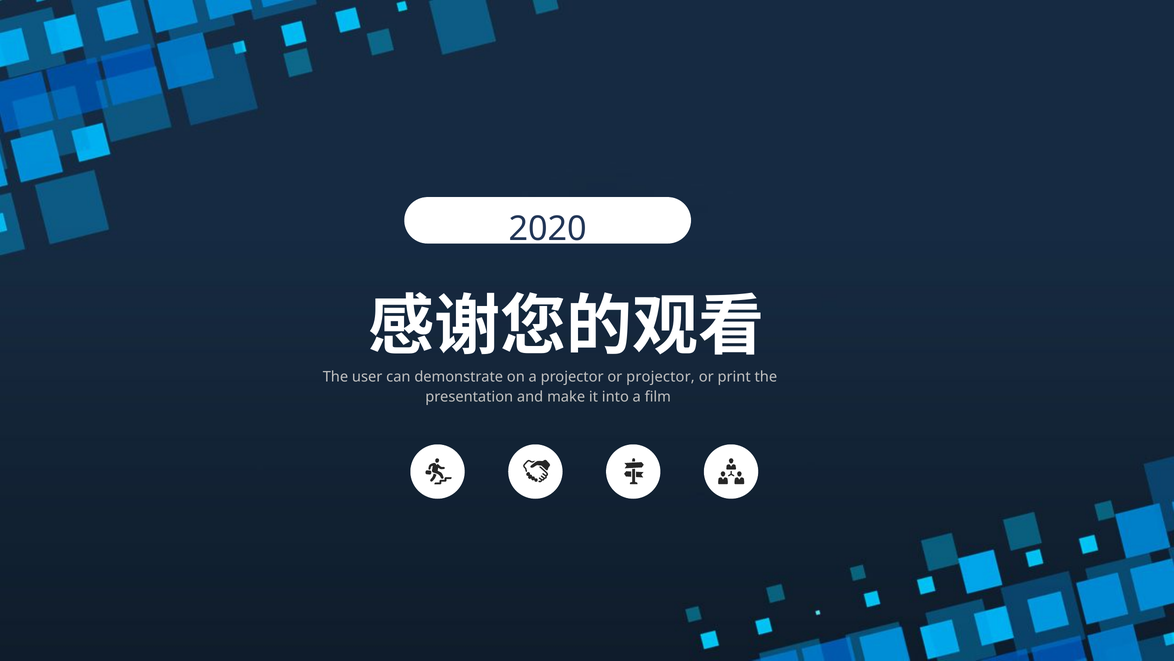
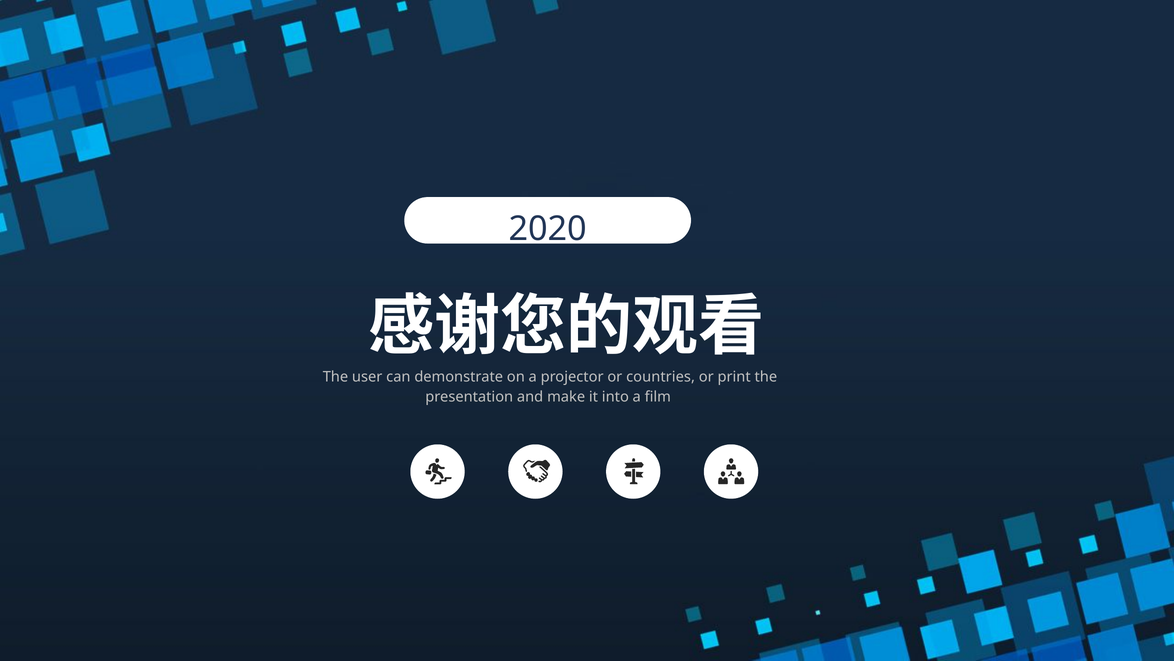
or projector: projector -> countries
